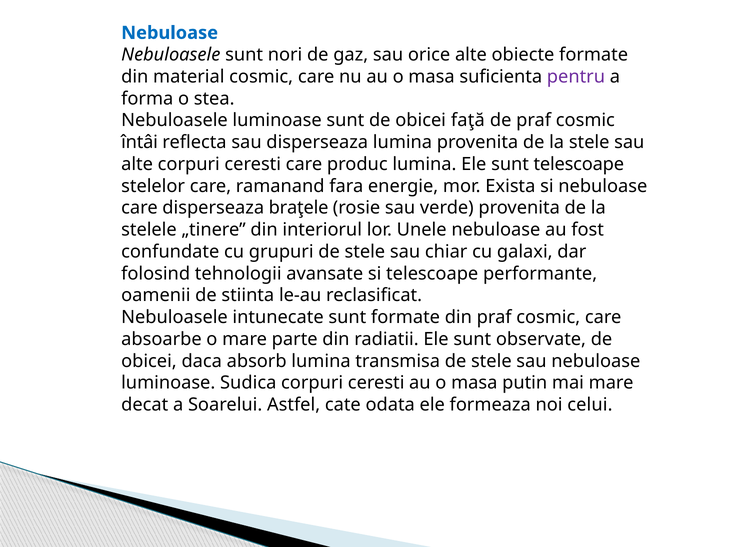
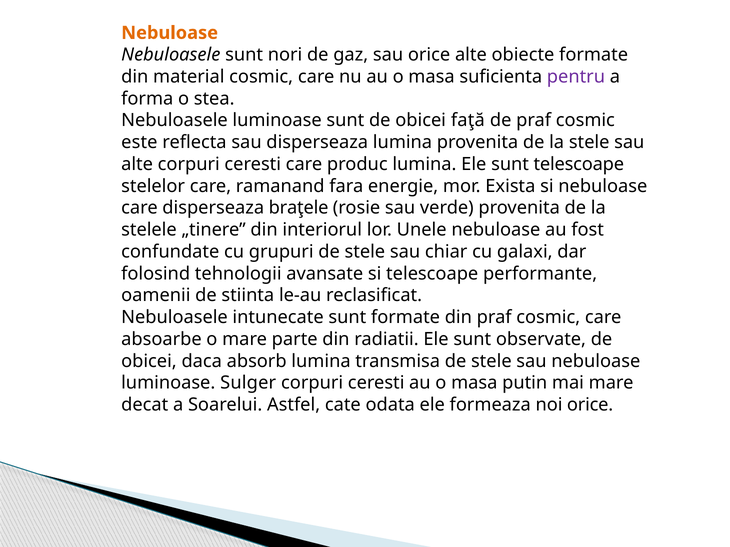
Nebuloase at (170, 33) colour: blue -> orange
întâi: întâi -> este
Sudica: Sudica -> Sulger
noi celui: celui -> orice
